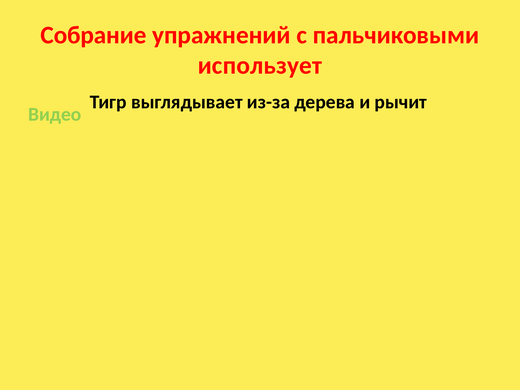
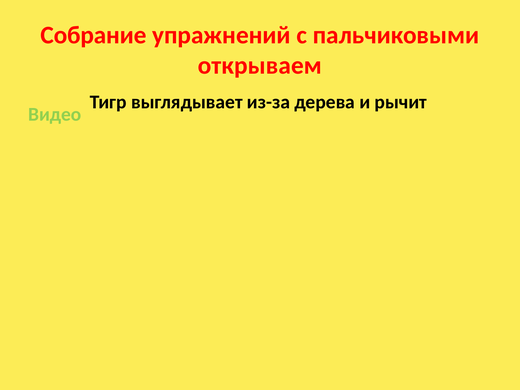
использует: использует -> открываем
